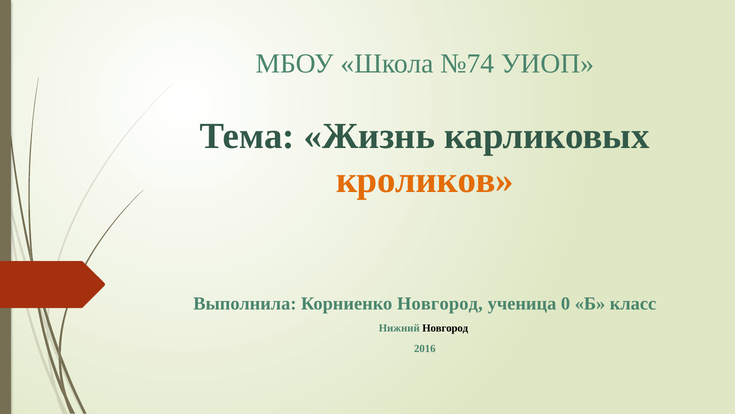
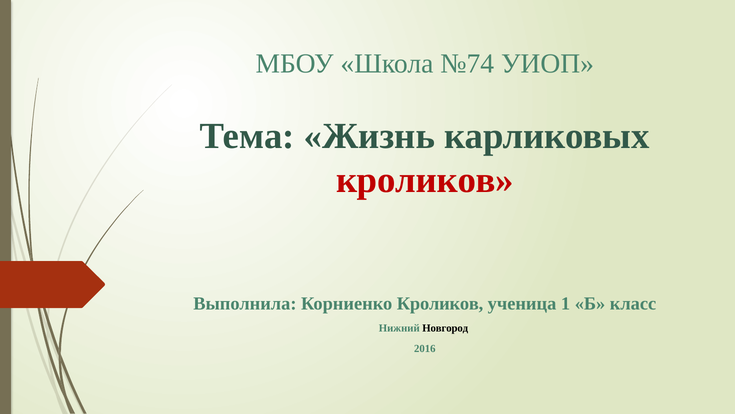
кроликов at (425, 180) colour: orange -> red
Корниенко Новгород: Новгород -> Кроликов
0: 0 -> 1
